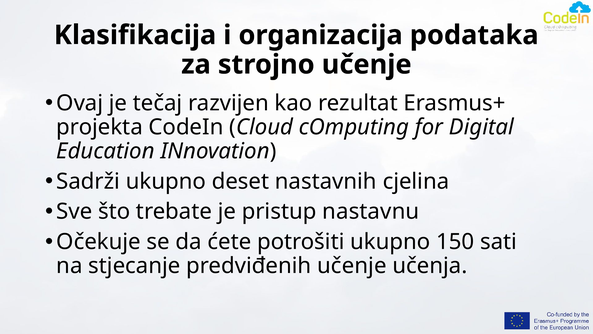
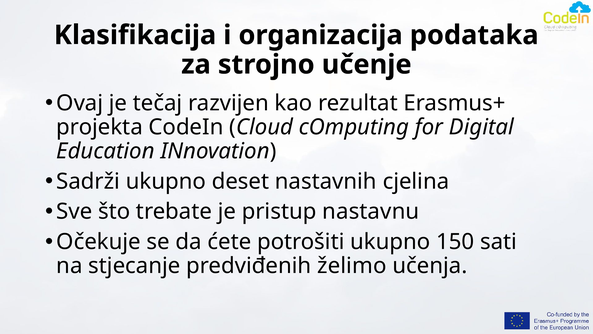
predviđenih učenje: učenje -> želimo
